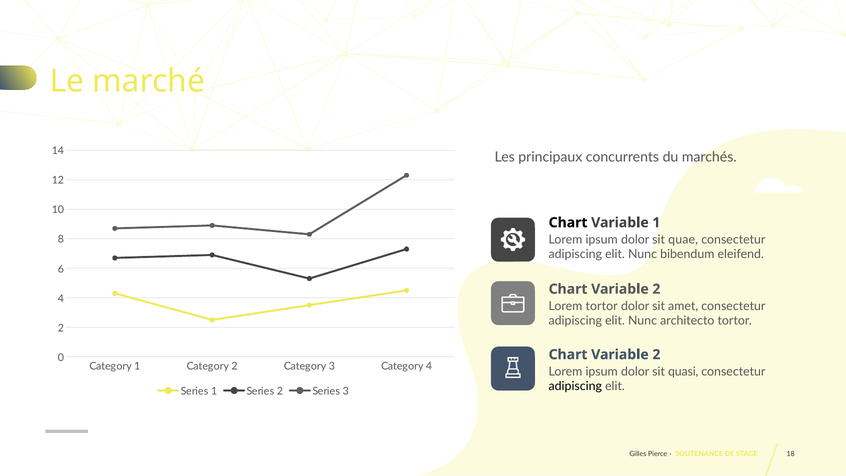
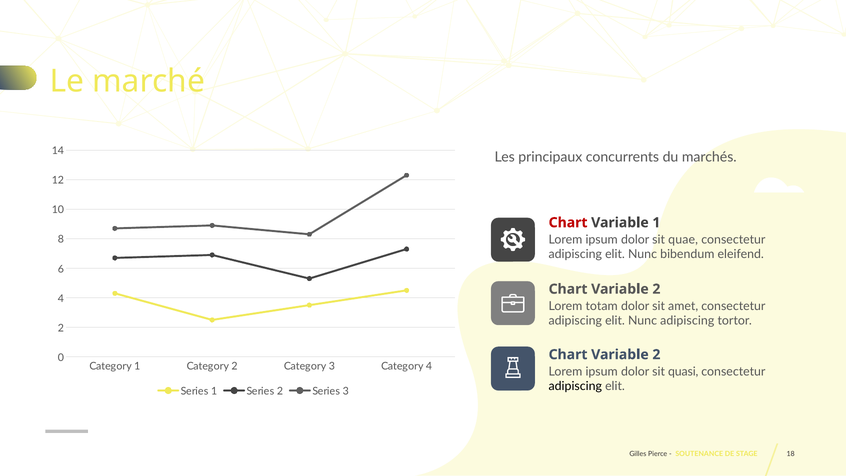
Chart at (568, 223) colour: black -> red
Lorem tortor: tortor -> totam
Nunc architecto: architecto -> adipiscing
